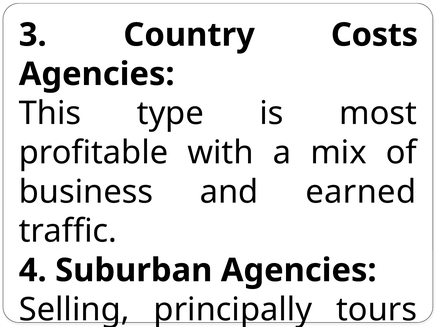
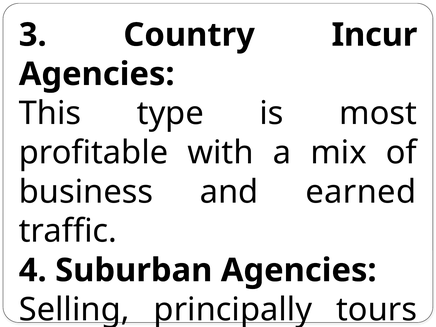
Costs: Costs -> Incur
